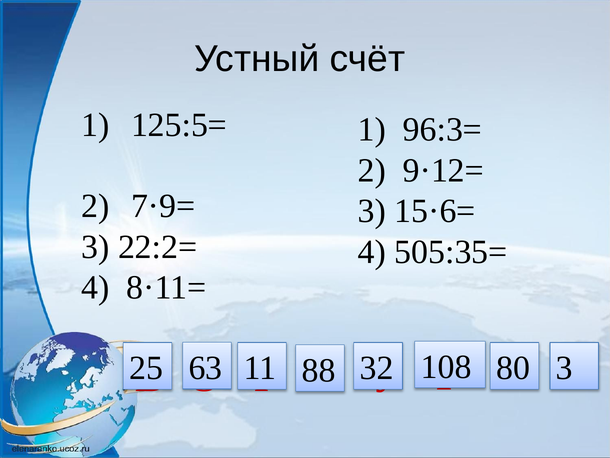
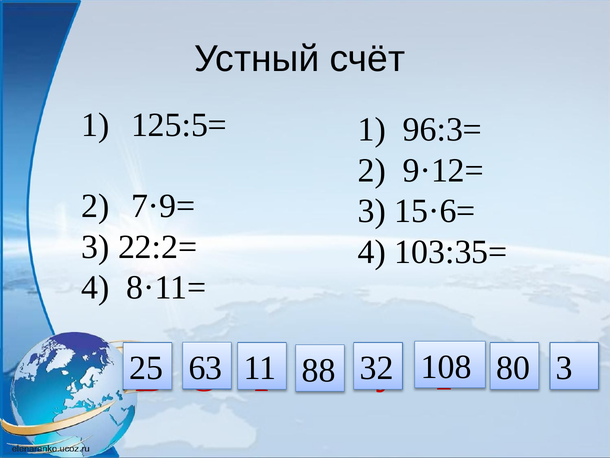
505:35=: 505:35= -> 103:35=
